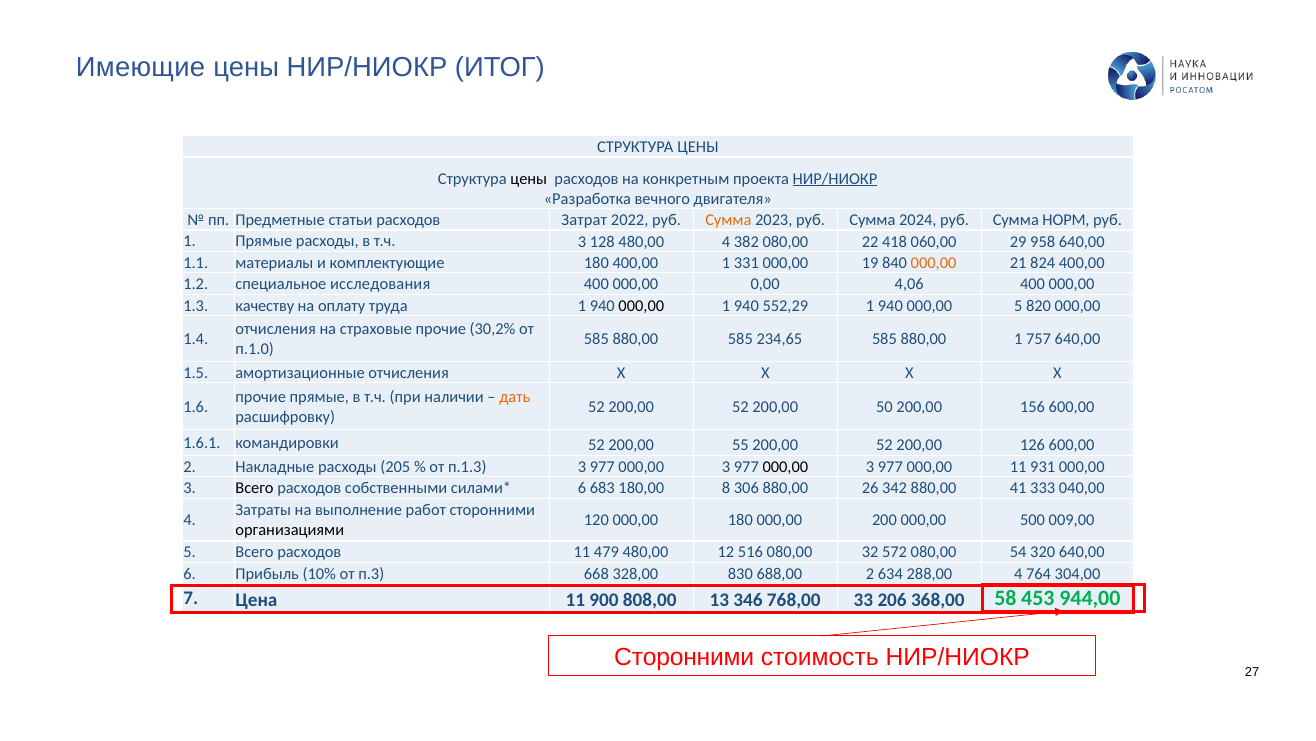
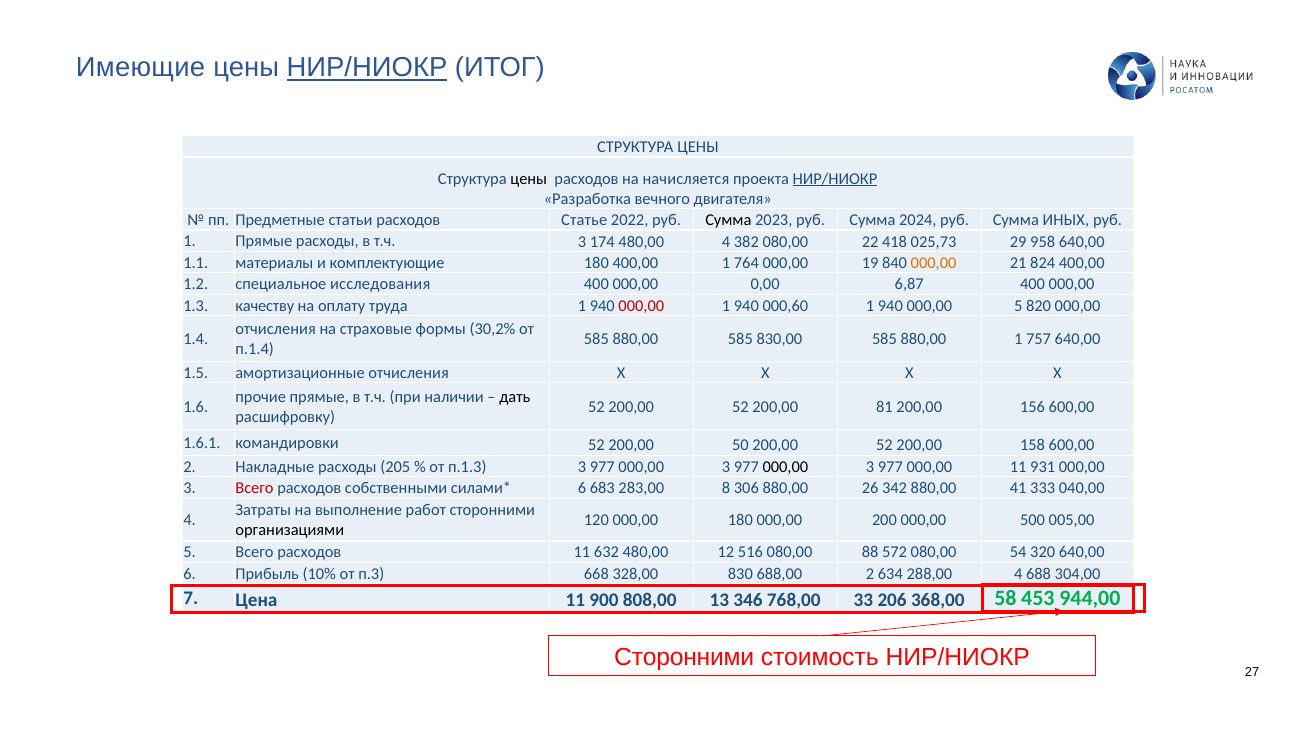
НИР/НИОКР at (367, 68) underline: none -> present
конкретным: конкретным -> начисляется
Затрат: Затрат -> Статье
Сумма at (728, 220) colour: orange -> black
НОРМ: НОРМ -> ИНЫХ
128: 128 -> 174
060,00: 060,00 -> 025,73
331: 331 -> 764
4,06: 4,06 -> 6,87
000,00 at (641, 306) colour: black -> red
552,29: 552,29 -> 000,60
страховые прочие: прочие -> формы
234,65: 234,65 -> 830,00
п.1.0: п.1.0 -> п.1.4
дать colour: orange -> black
50: 50 -> 81
55: 55 -> 50
126: 126 -> 158
Всего at (255, 488) colour: black -> red
180,00: 180,00 -> 283,00
009,00: 009,00 -> 005,00
479: 479 -> 632
32: 32 -> 88
764: 764 -> 688
